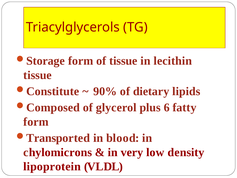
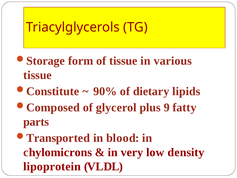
lecithin: lecithin -> various
6: 6 -> 9
form at (36, 122): form -> parts
